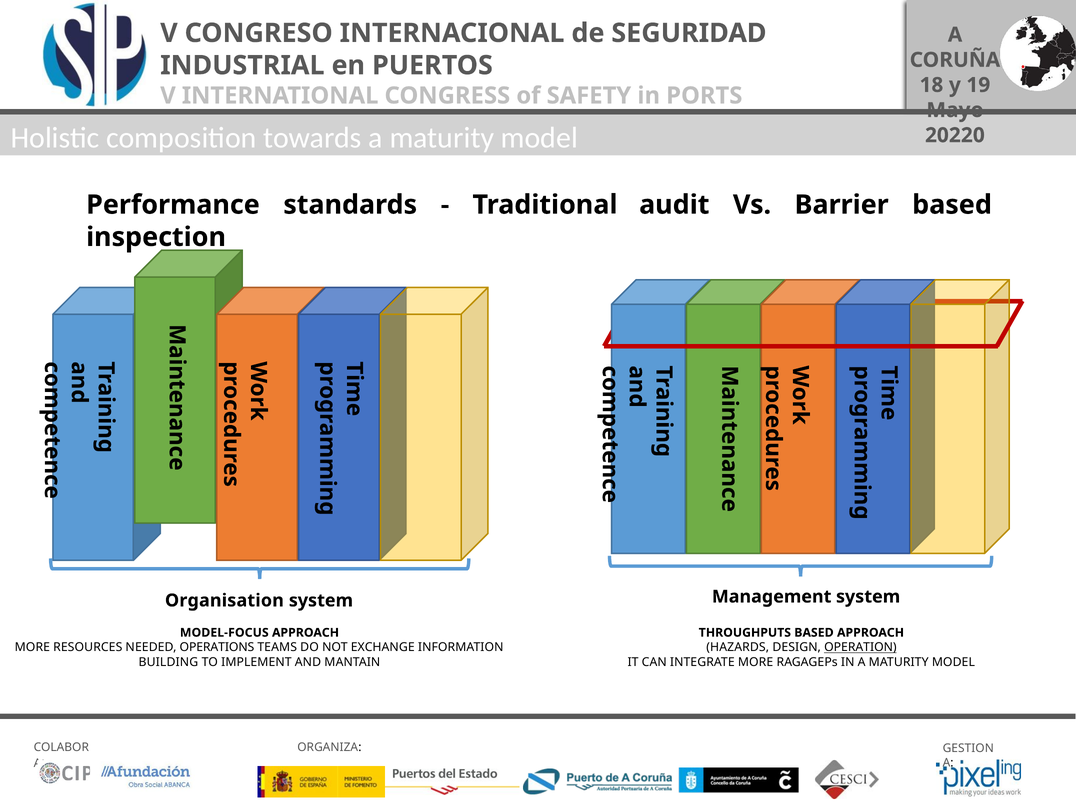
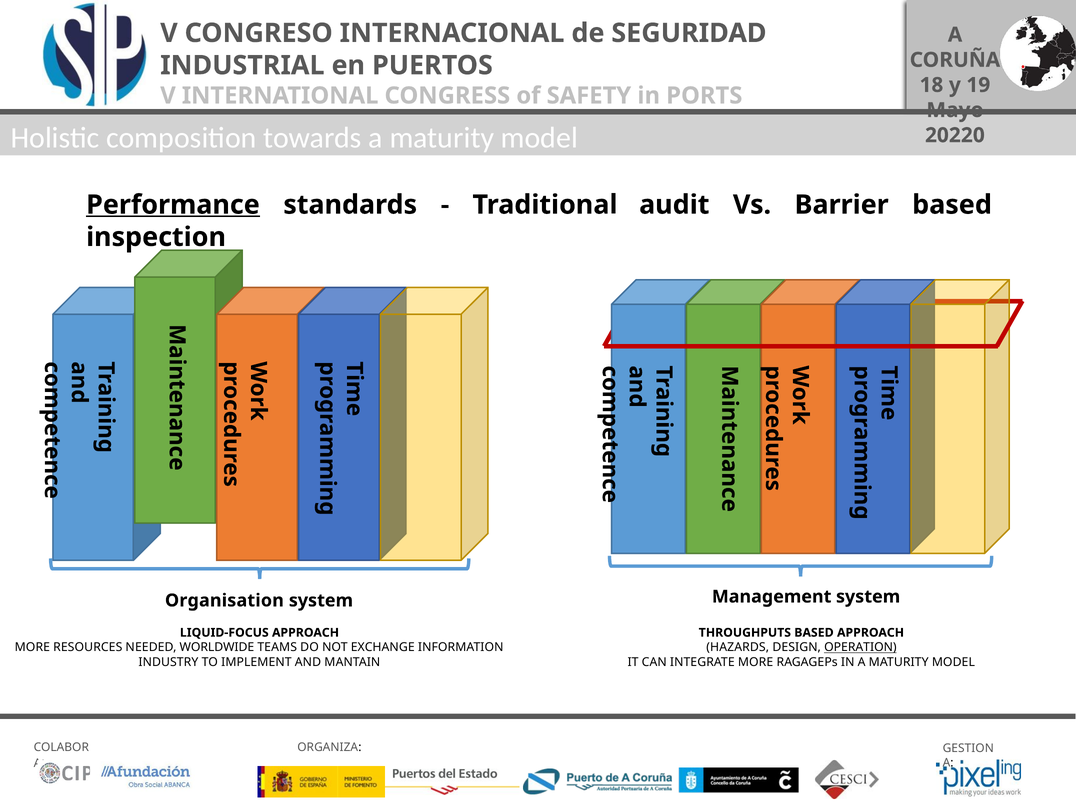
Performance underline: none -> present
MODEL-FOCUS: MODEL-FOCUS -> LIQUID-FOCUS
OPERATIONS: OPERATIONS -> WORLDWIDE
BUILDING: BUILDING -> INDUSTRY
